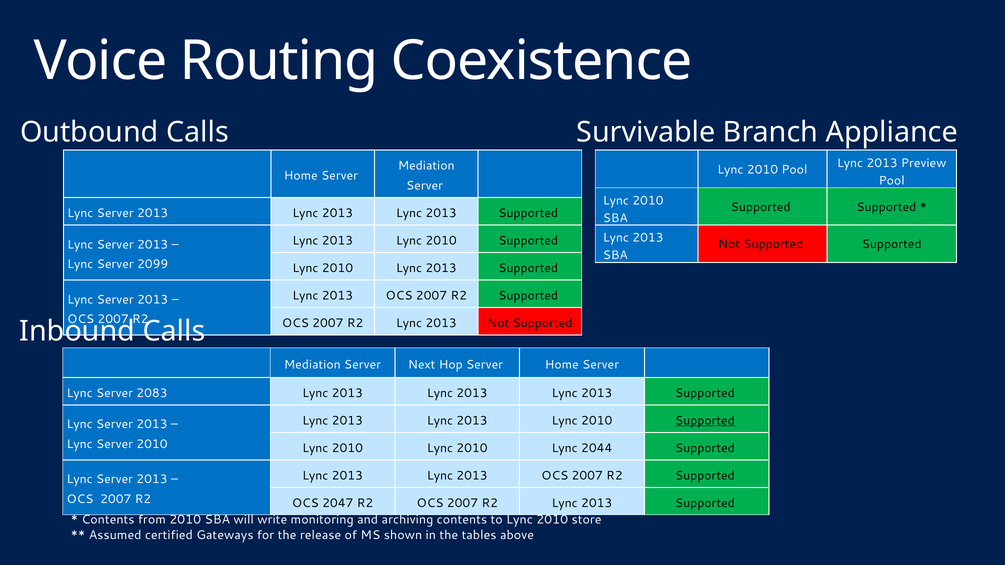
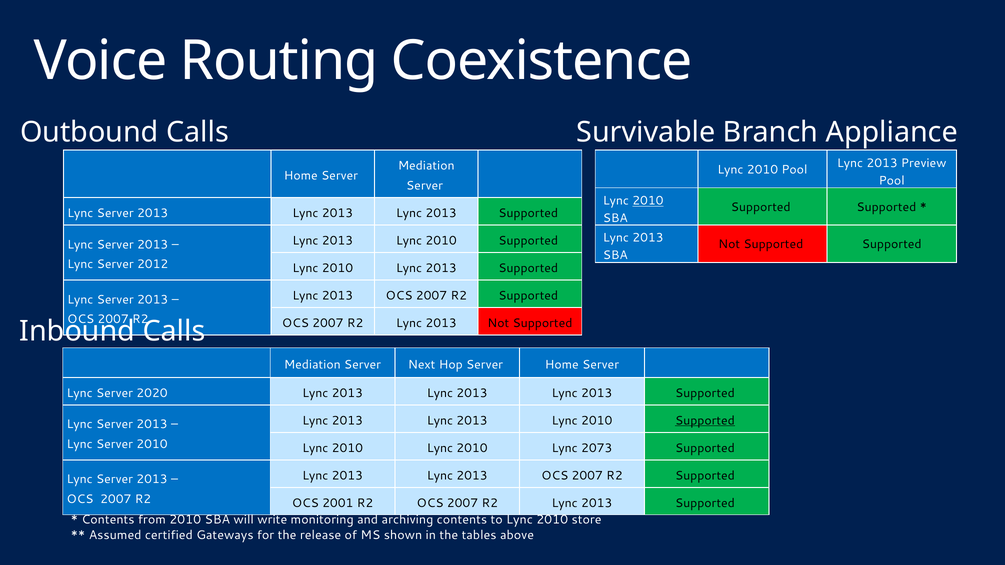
2010 at (648, 201) underline: none -> present
2099: 2099 -> 2012
2083: 2083 -> 2020
2044: 2044 -> 2073
2047: 2047 -> 2001
